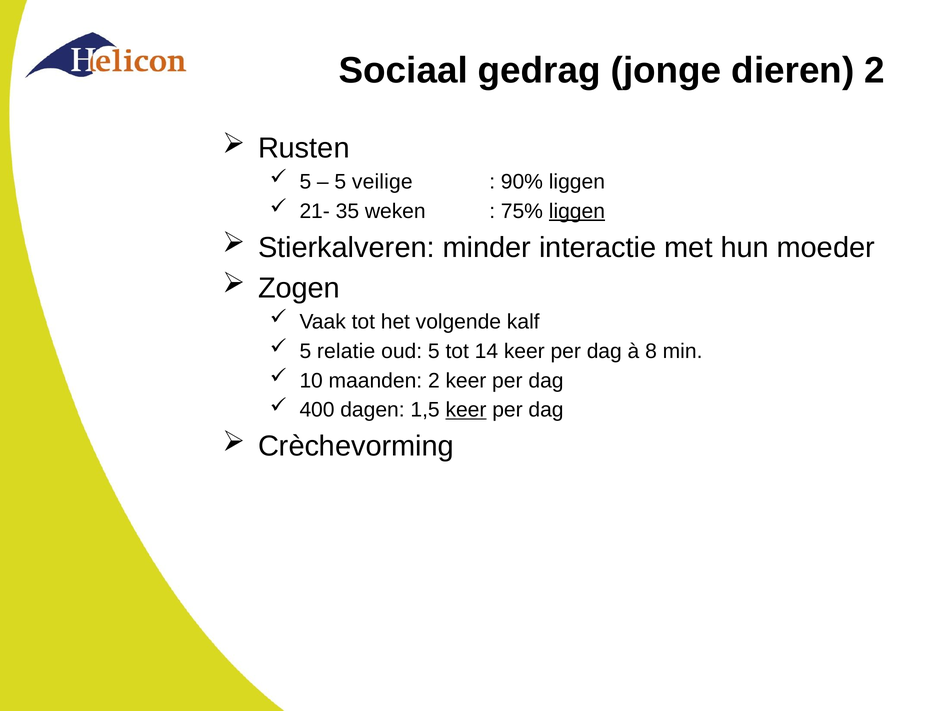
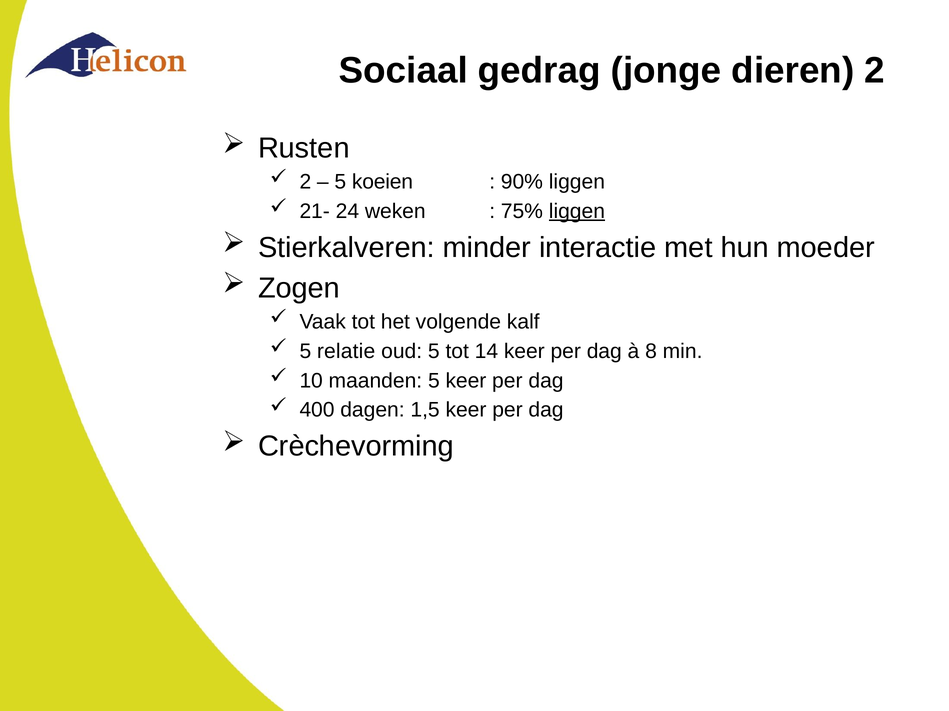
5 at (305, 182): 5 -> 2
veilige: veilige -> koeien
35: 35 -> 24
maanden 2: 2 -> 5
keer at (466, 410) underline: present -> none
